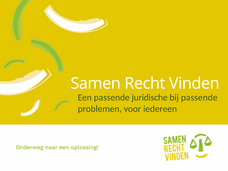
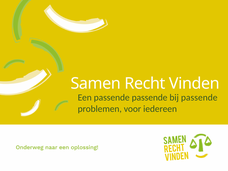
passende juridische: juridische -> passende
